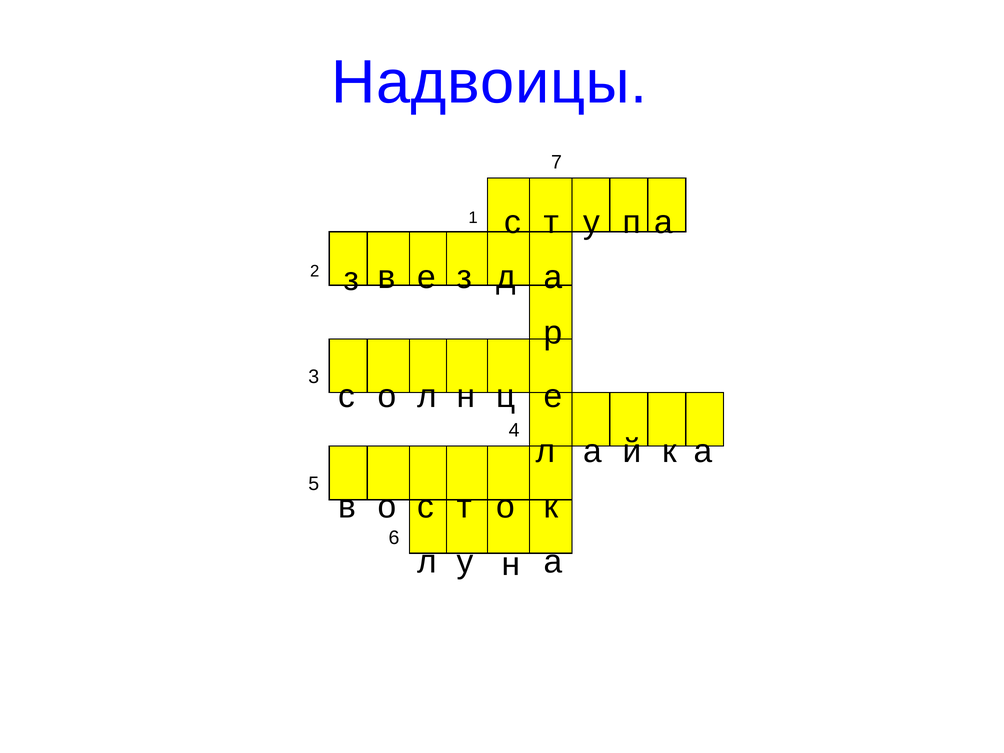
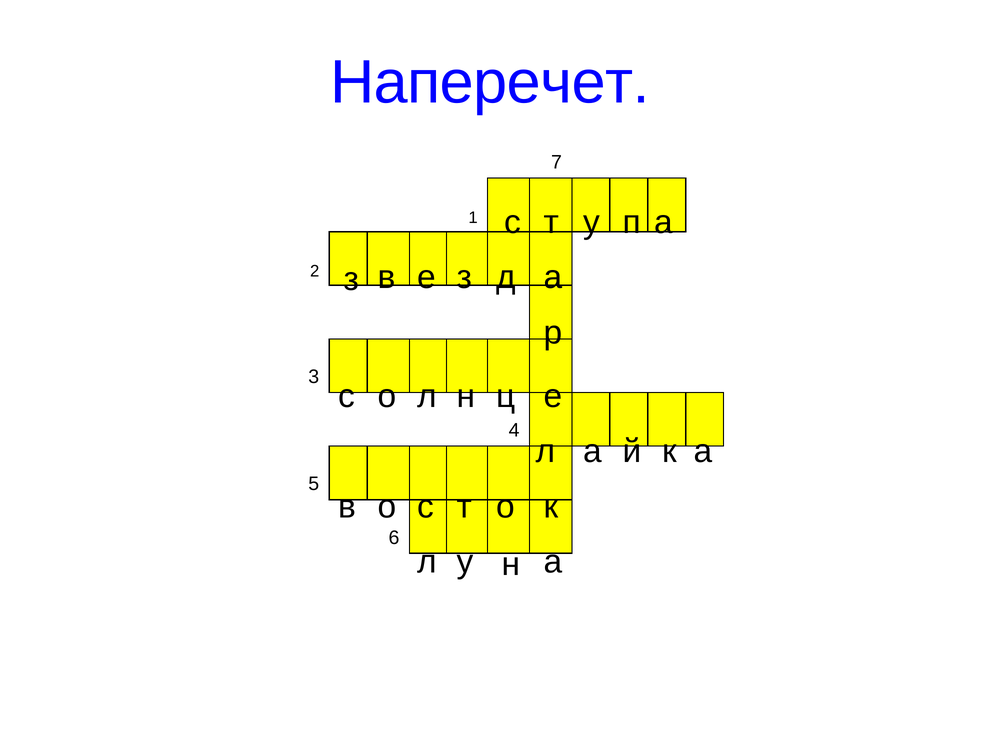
Надвоицы: Надвоицы -> Наперечет
